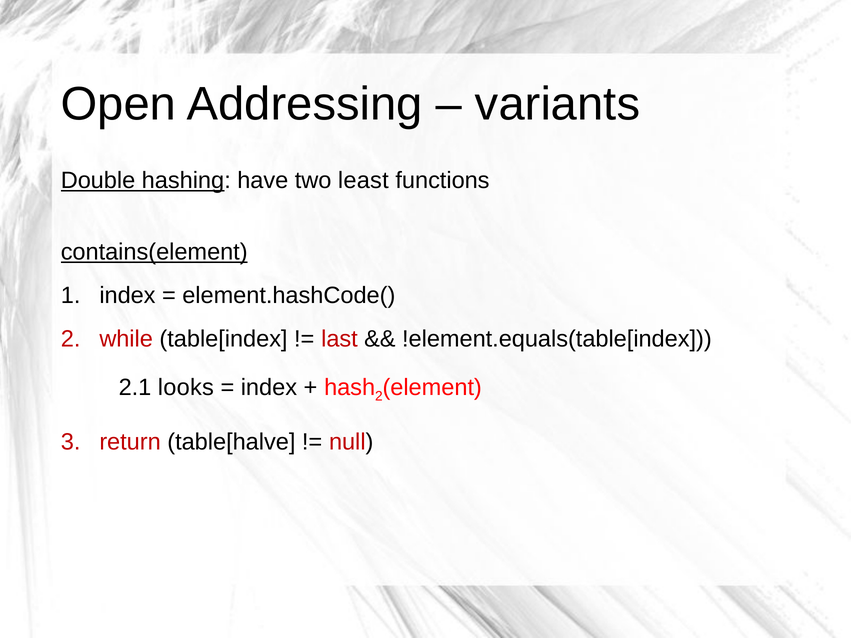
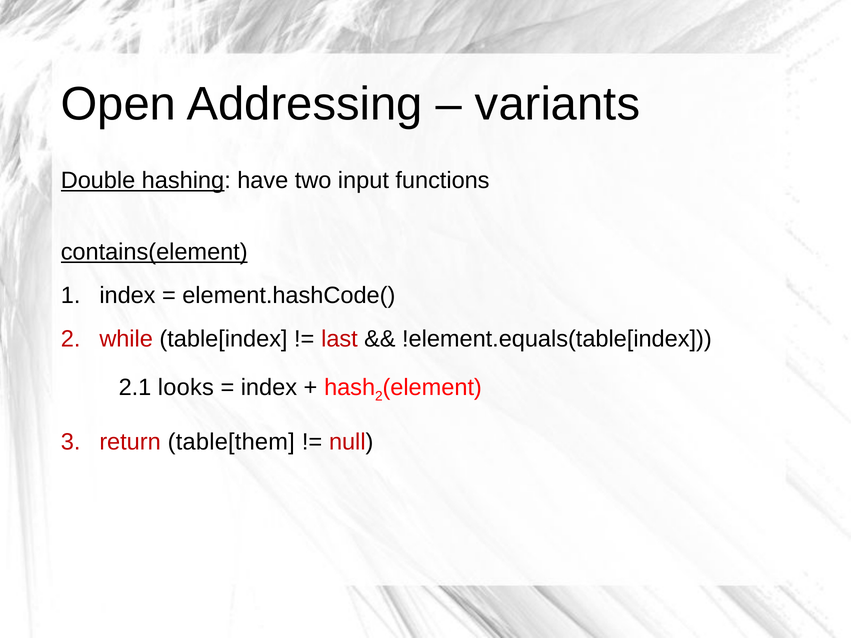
least: least -> input
table[halve: table[halve -> table[them
